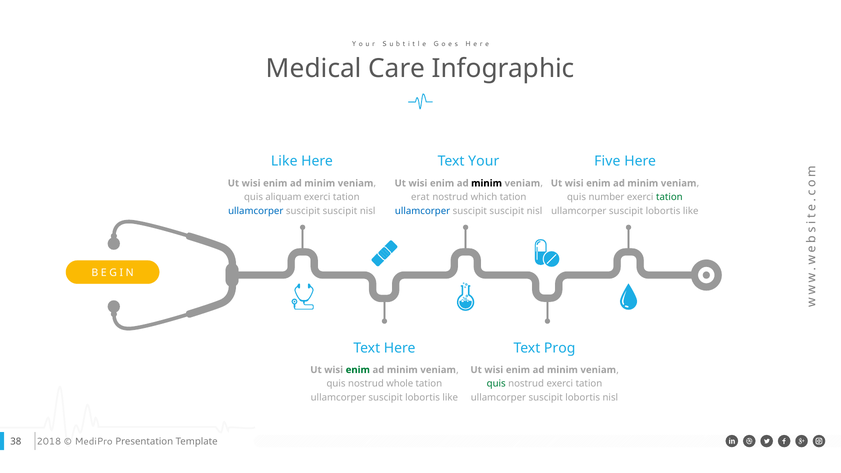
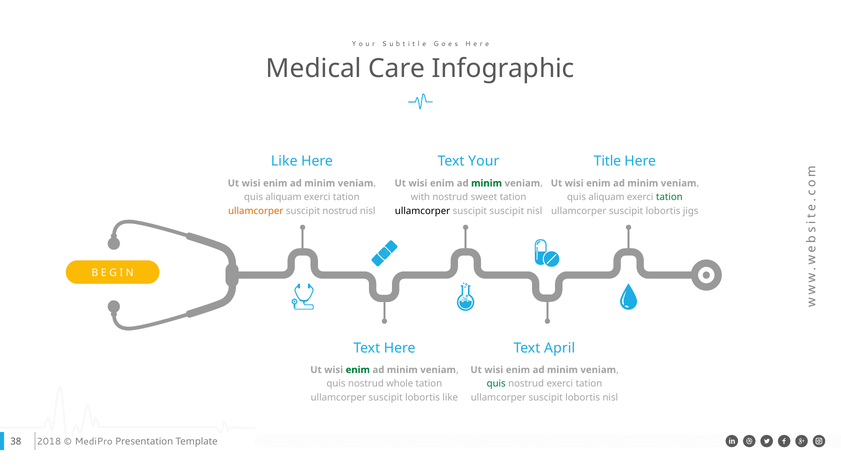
Five: Five -> Title
minim at (487, 183) colour: black -> green
erat: erat -> with
which: which -> sweet
number at (607, 197): number -> aliquam
ullamcorper at (256, 211) colour: blue -> orange
suscipit at (340, 211): suscipit -> nostrud
ullamcorper at (423, 211) colour: blue -> black
like at (691, 211): like -> jigs
Prog: Prog -> April
